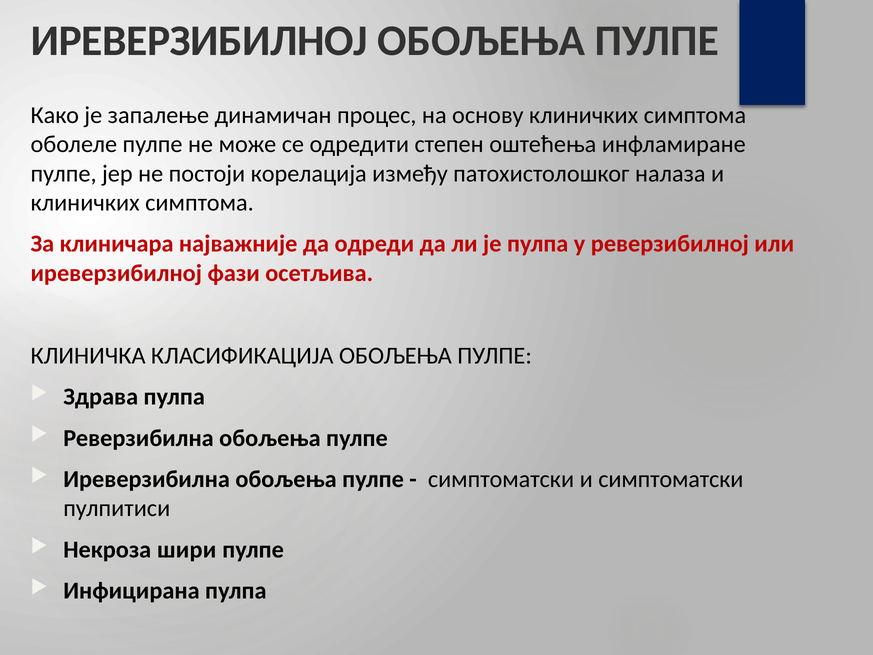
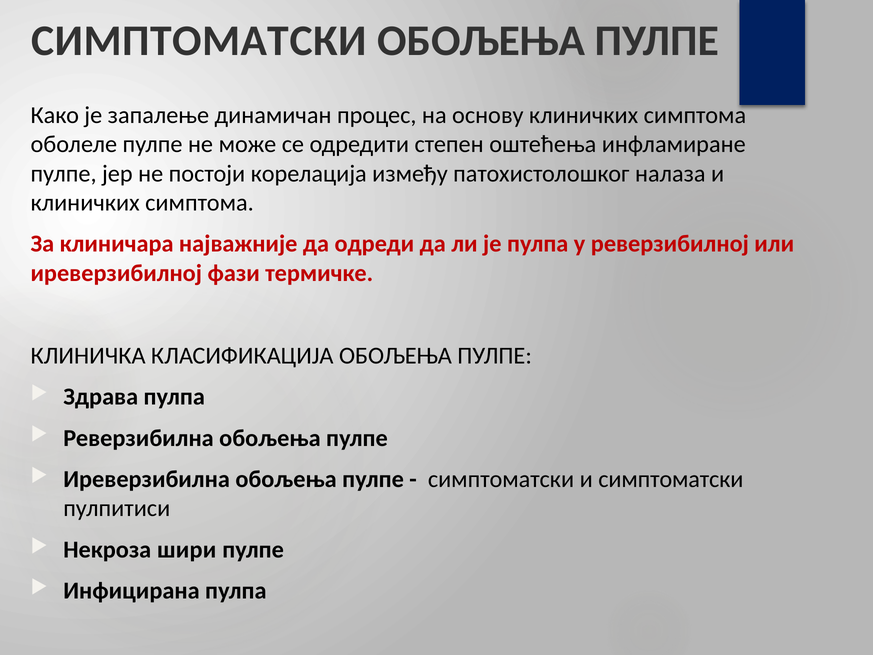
ИРЕВЕРЗИБИЛНОЈ at (199, 41): ИРЕВЕРЗИБИЛНОЈ -> СИМПТОМАТСКИ
осетљива: осетљива -> термичке
